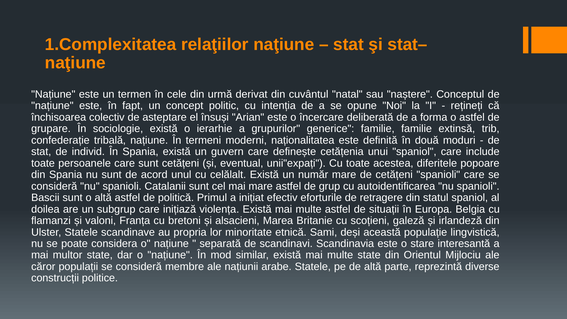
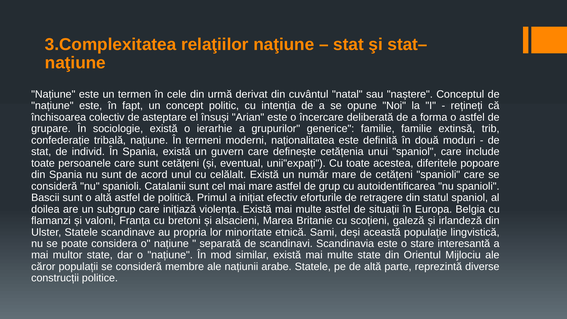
1.Complexitatea: 1.Complexitatea -> 3.Complexitatea
